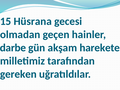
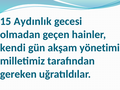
Hüsrana: Hüsrana -> Aydınlık
darbe: darbe -> kendi
harekete: harekete -> yönetimi
